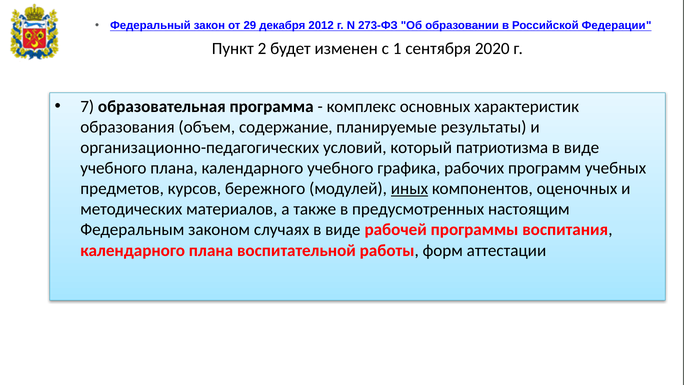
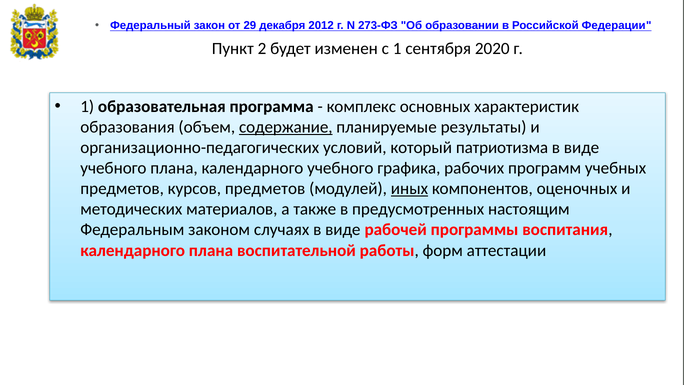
7 at (87, 107): 7 -> 1
содержание underline: none -> present
курсов бережного: бережного -> предметов
